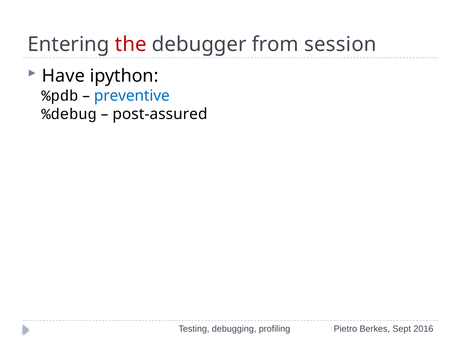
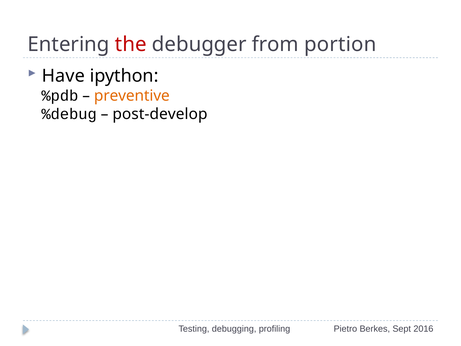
session: session -> portion
preventive colour: blue -> orange
post-assured: post-assured -> post-develop
